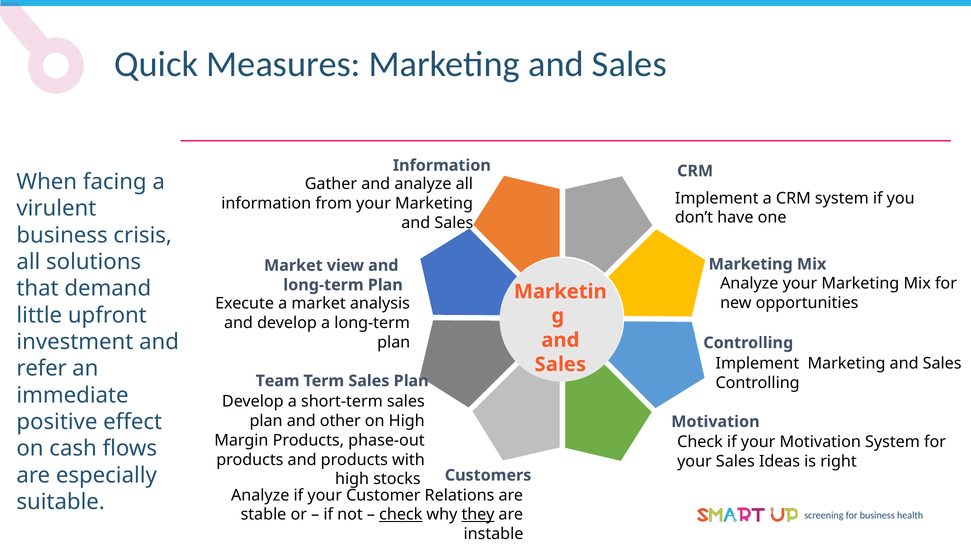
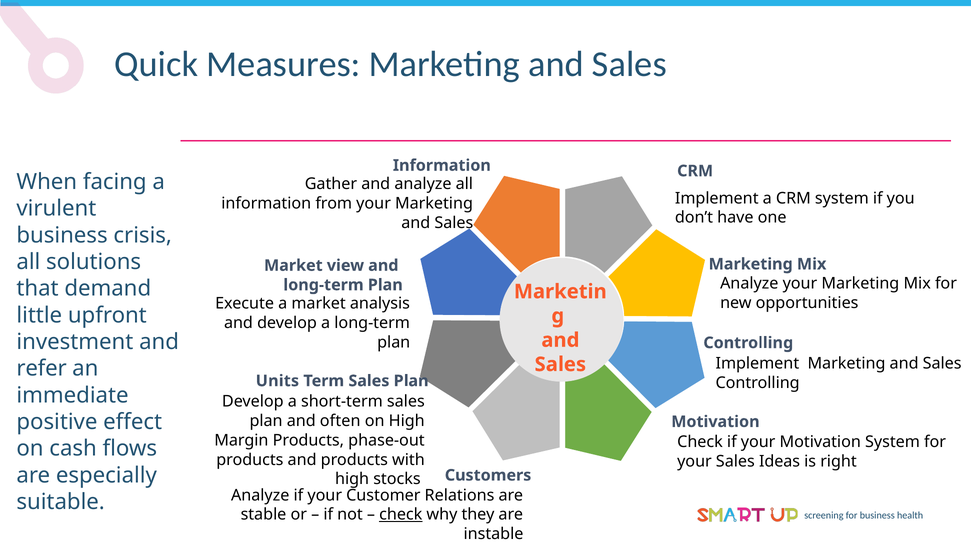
Team: Team -> Units
other: other -> often
they underline: present -> none
